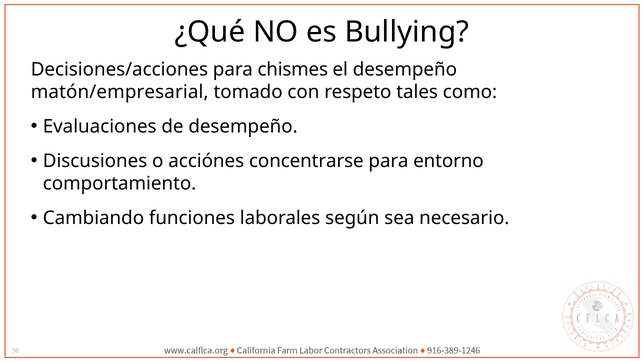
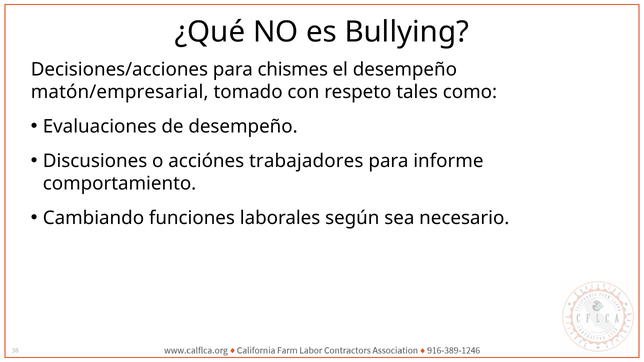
concentrarse: concentrarse -> trabajadores
entorno: entorno -> informe
